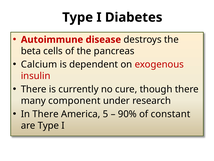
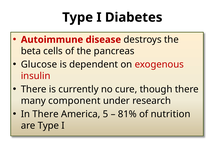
Calcium: Calcium -> Glucose
90%: 90% -> 81%
constant: constant -> nutrition
